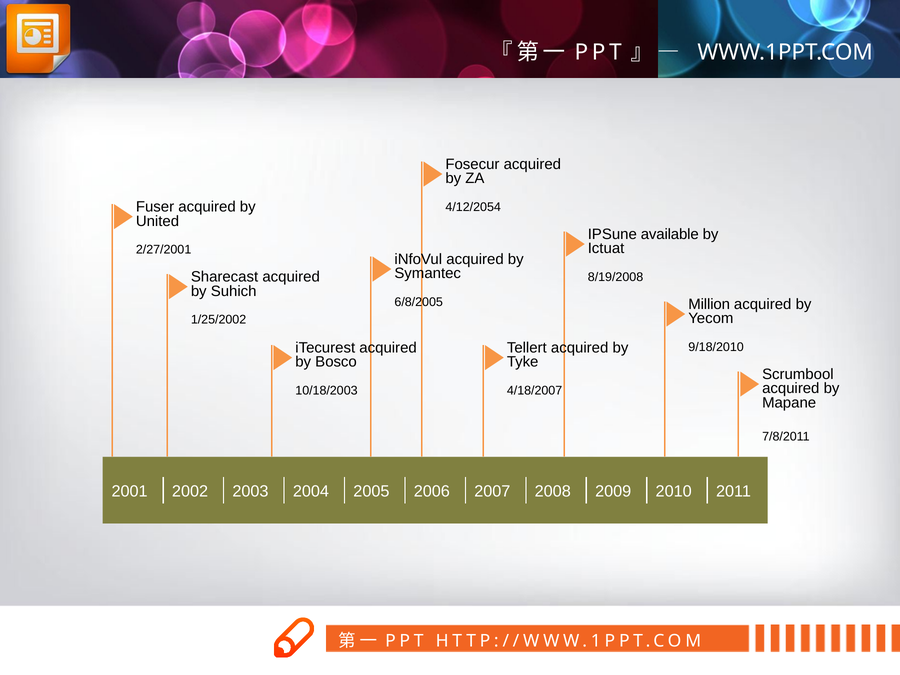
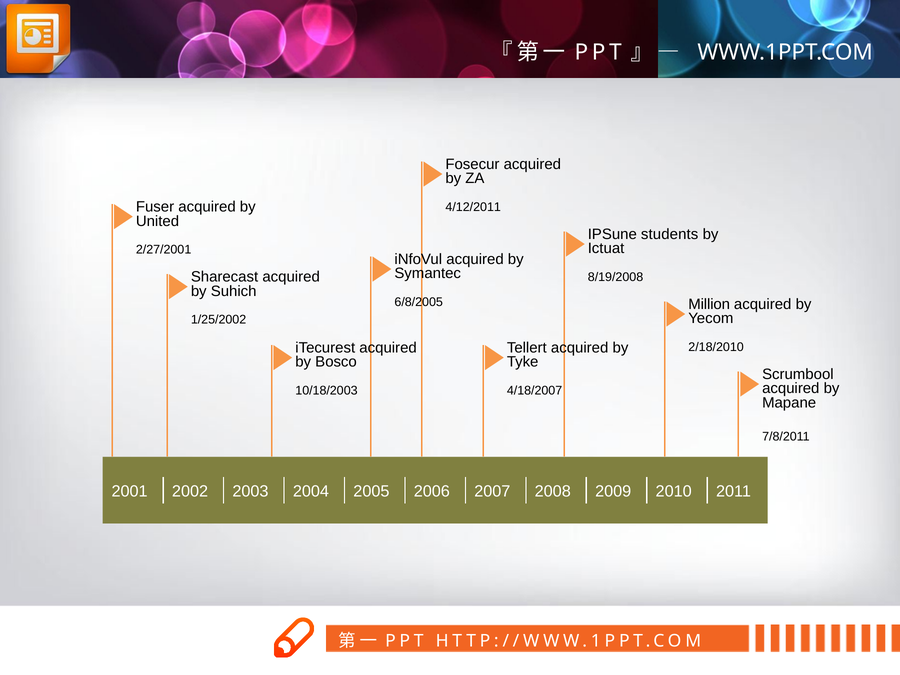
4/12/2054: 4/12/2054 -> 4/12/2011
available: available -> students
9/18/2010: 9/18/2010 -> 2/18/2010
